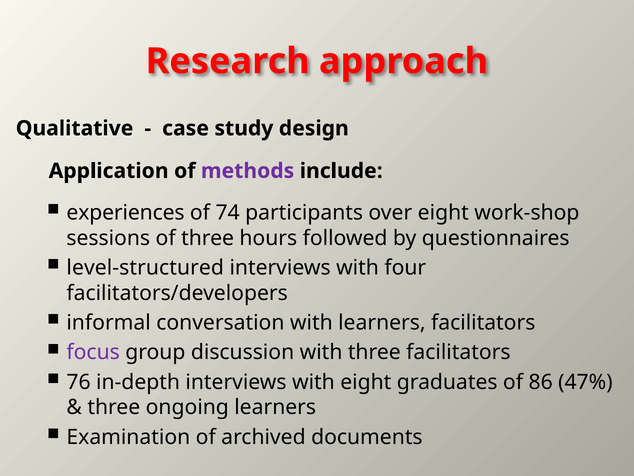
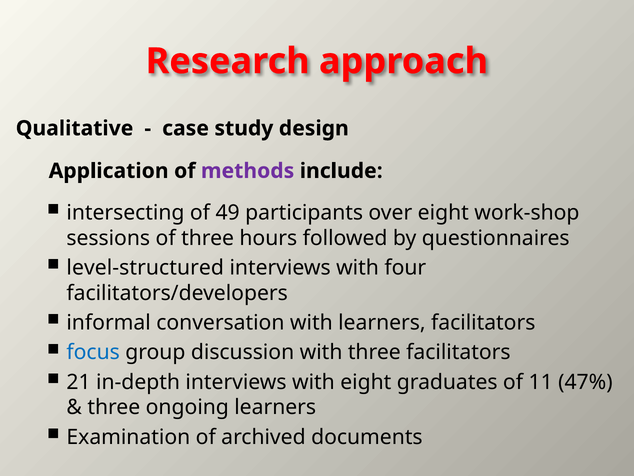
experiences: experiences -> intersecting
74: 74 -> 49
focus colour: purple -> blue
76: 76 -> 21
86: 86 -> 11
